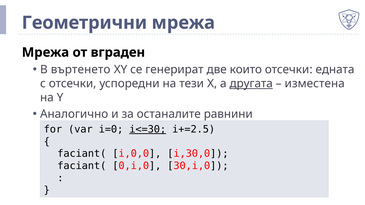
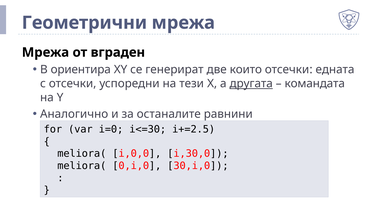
въртенето: въртенето -> ориентира
изместена: изместена -> командата
i<=30 underline: present -> none
faciant( at (82, 154): faciant( -> meliora(
faciant( at (82, 166): faciant( -> meliora(
